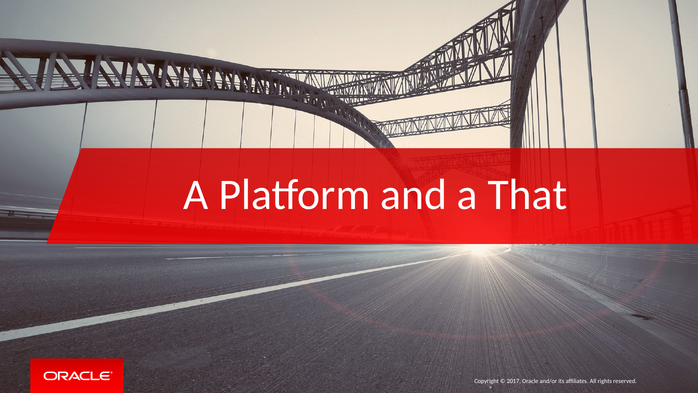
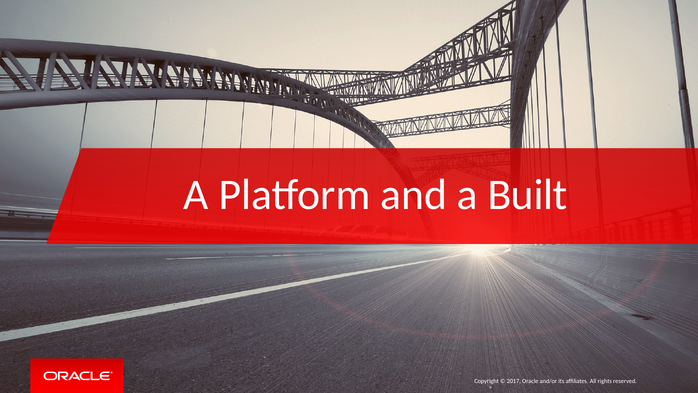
That: That -> Built
